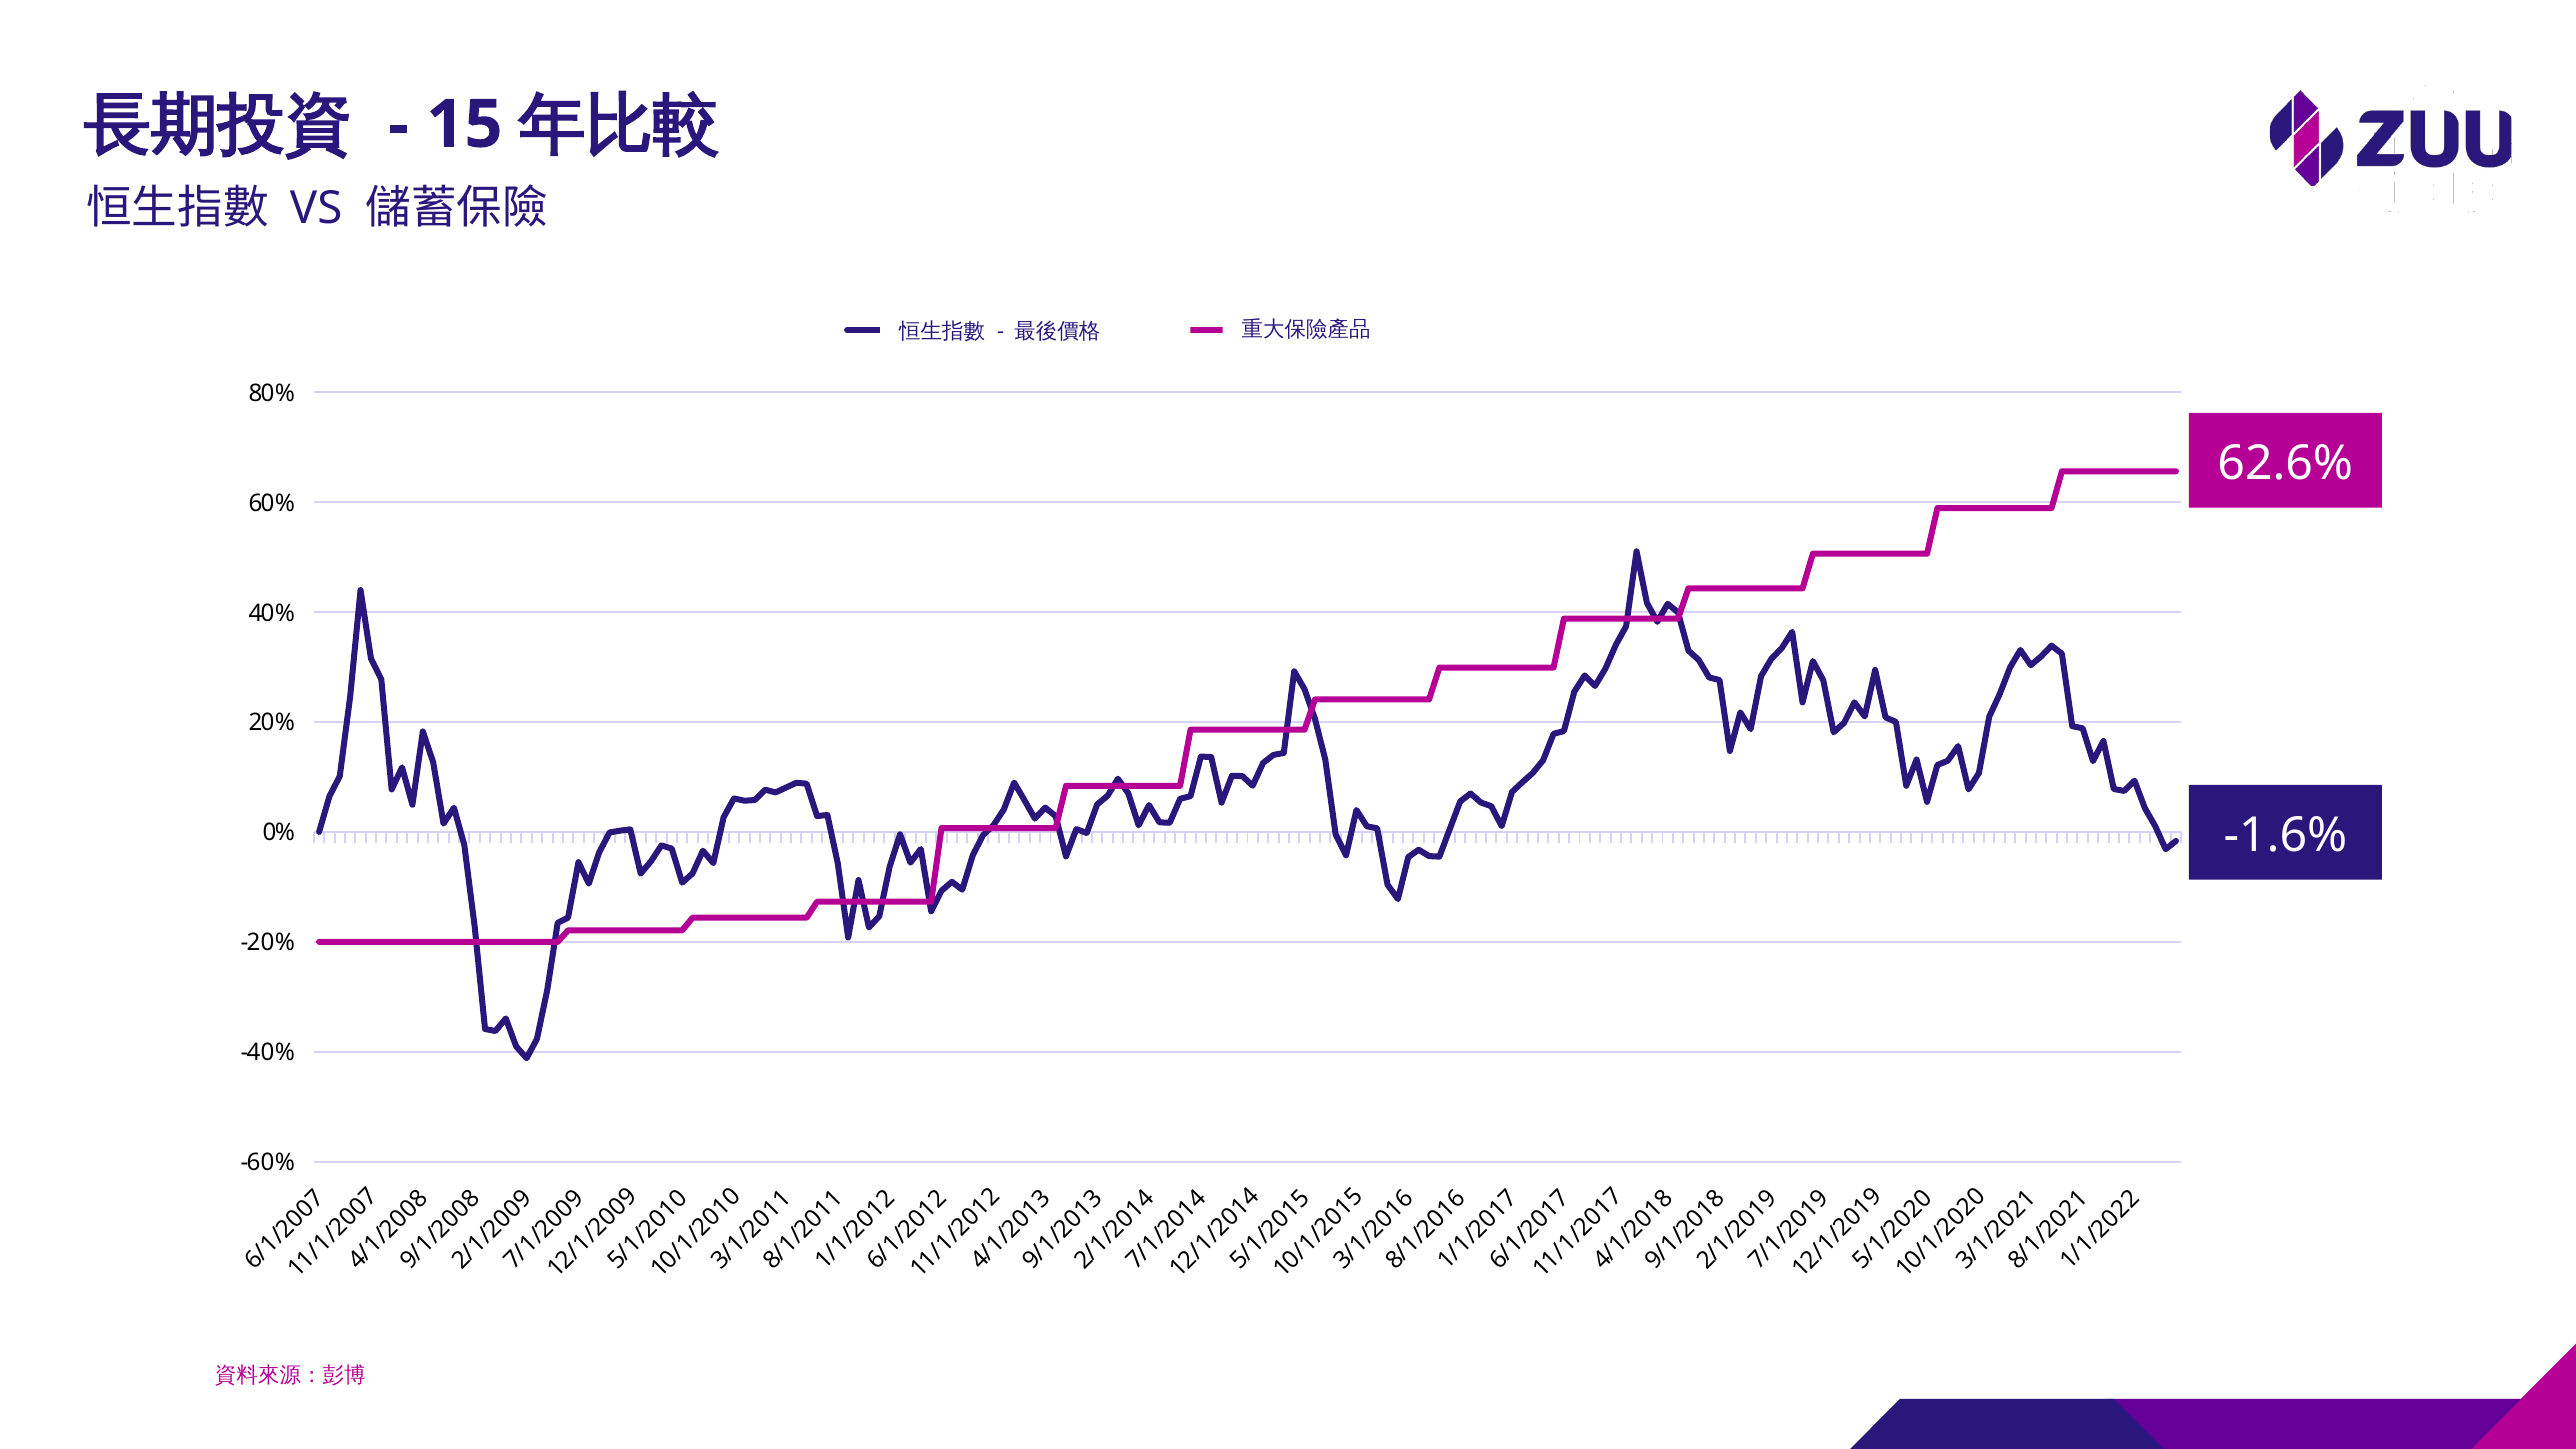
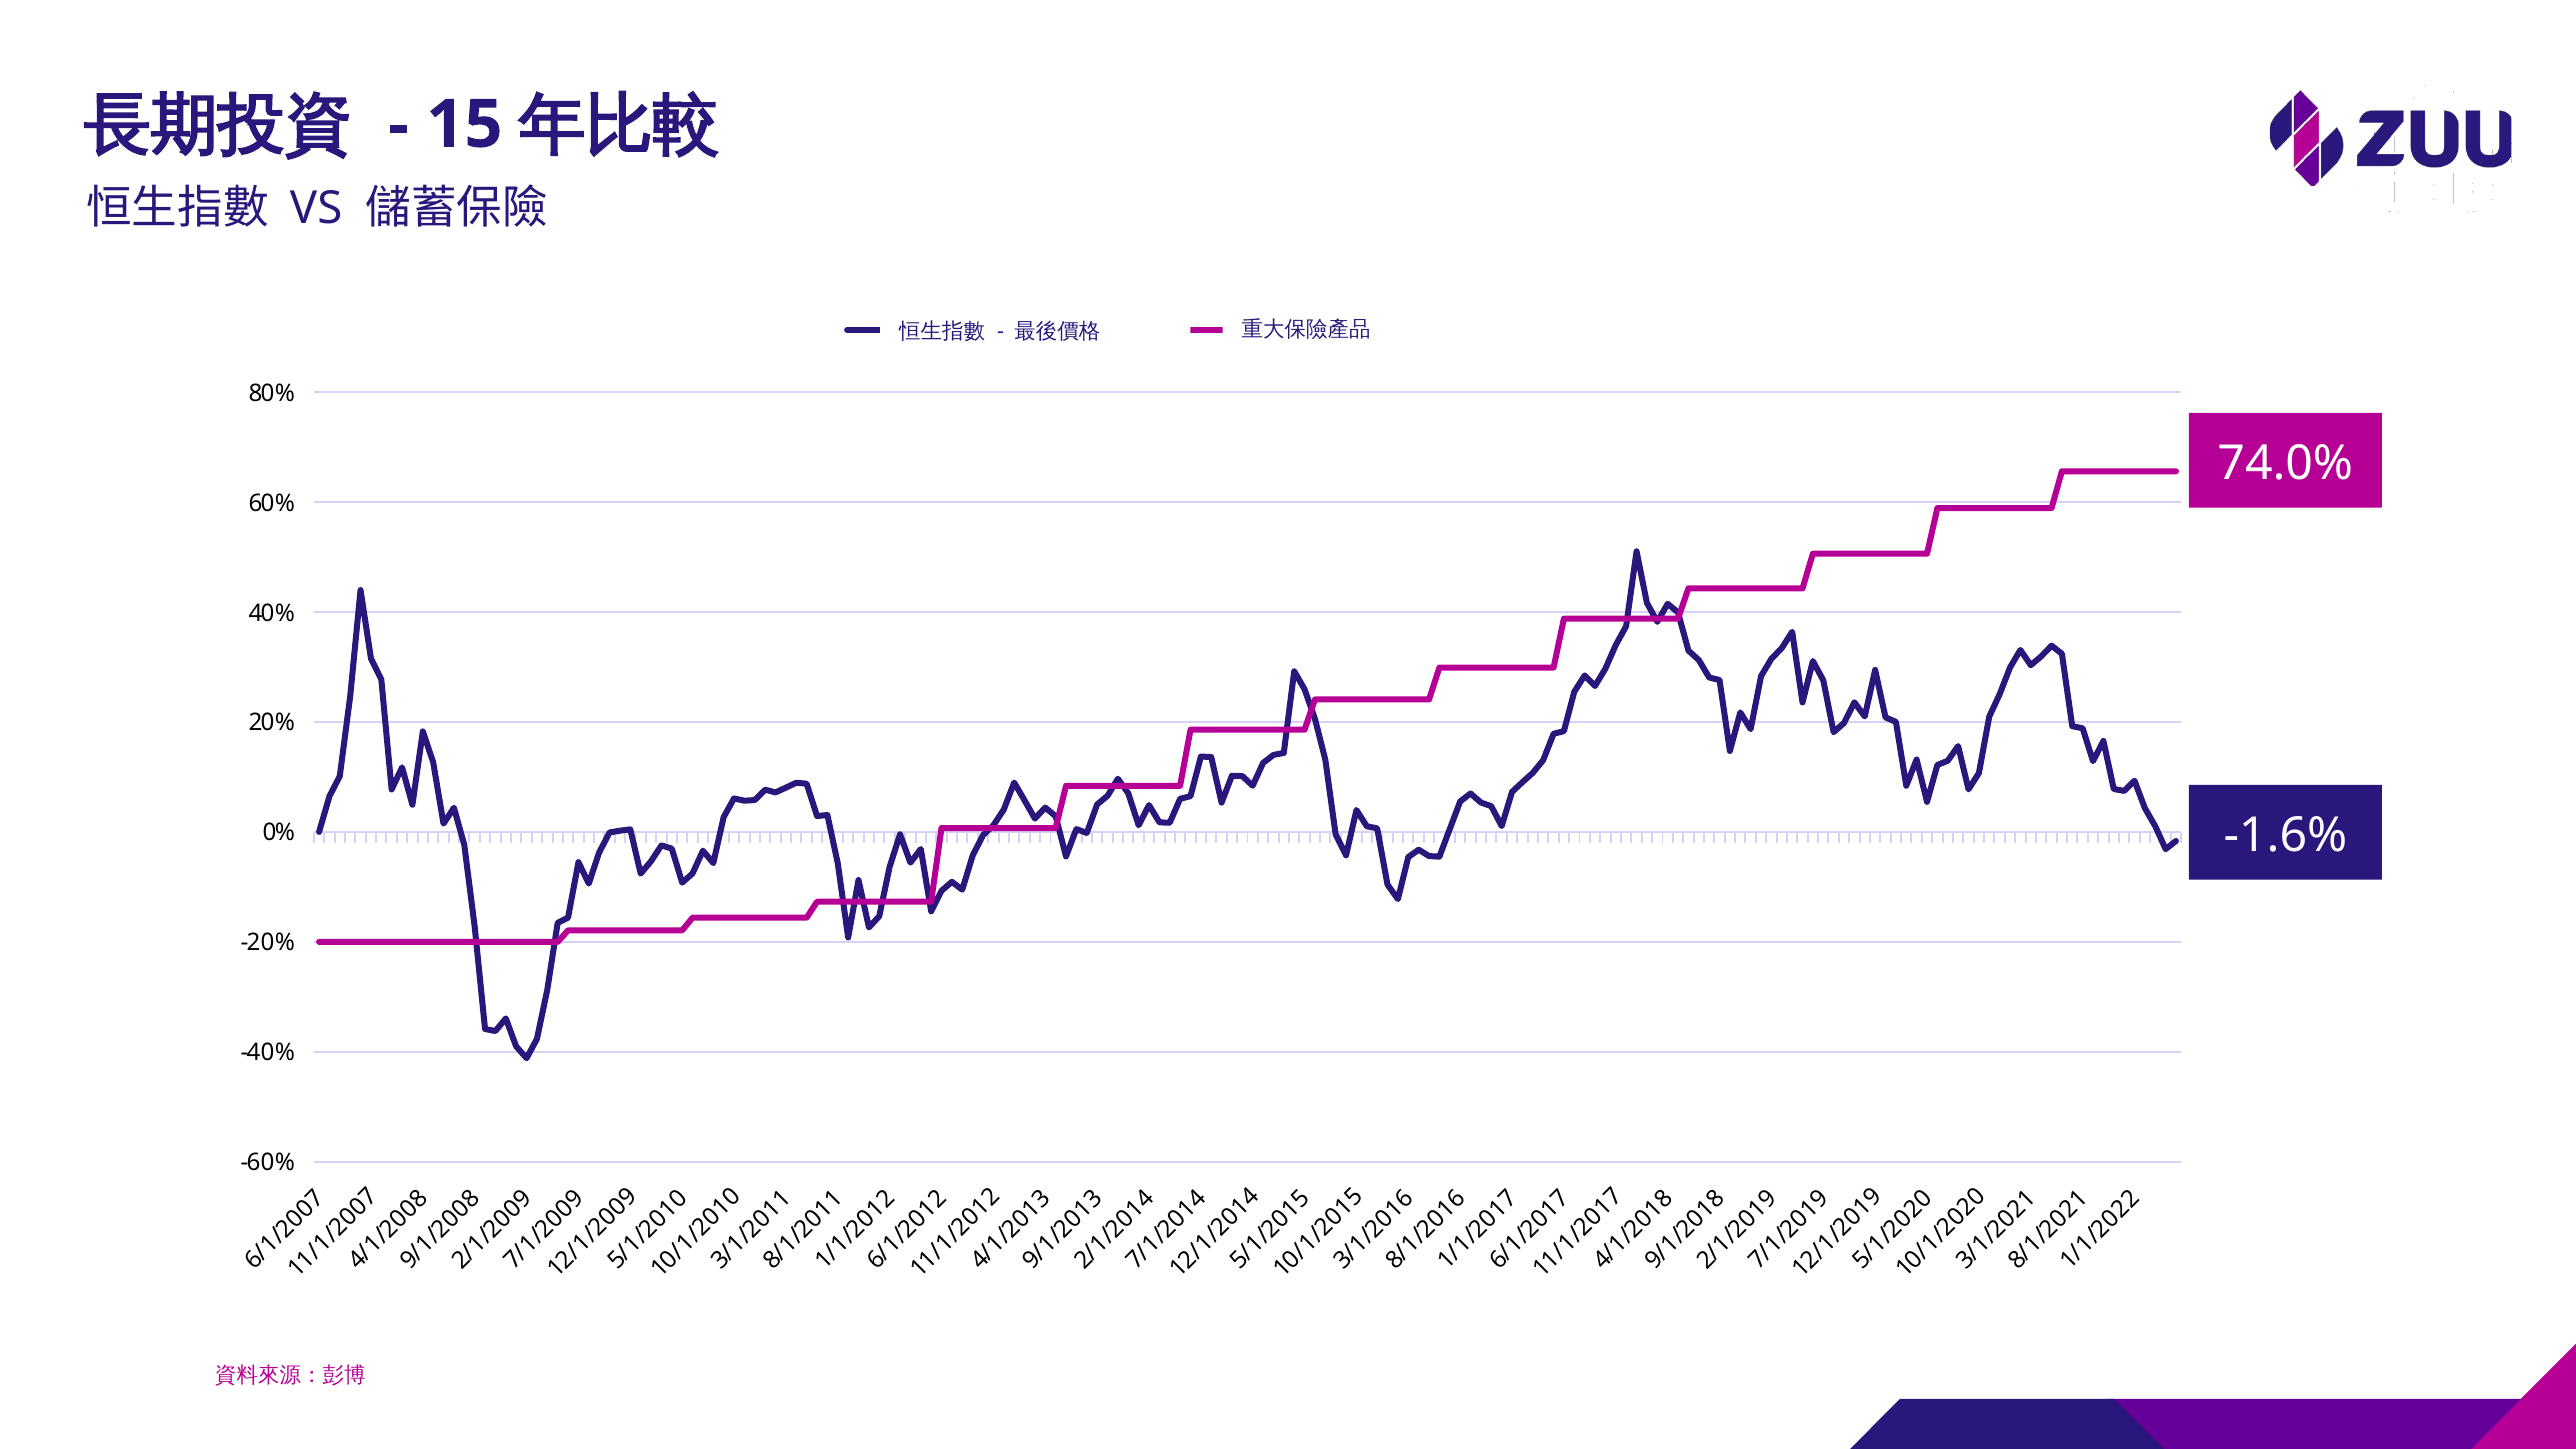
62.6%: 62.6% -> 74.0%
